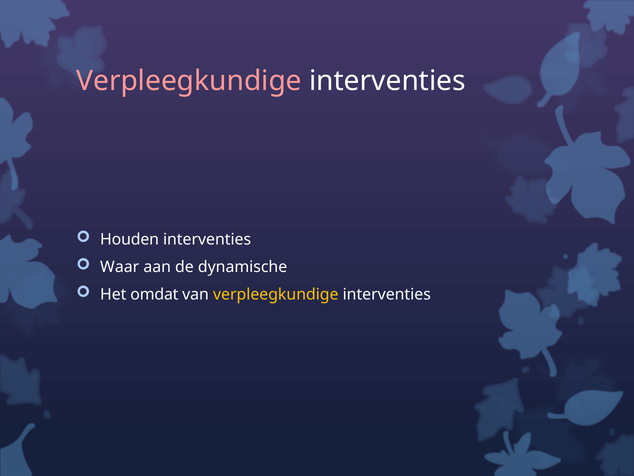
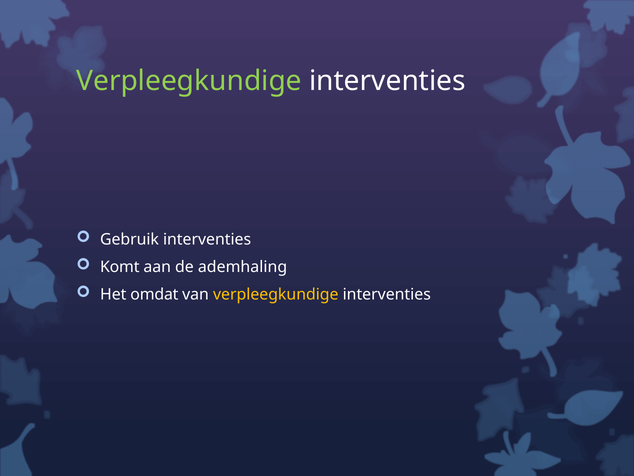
Verpleegkundige at (189, 81) colour: pink -> light green
Houden: Houden -> Gebruik
Waar: Waar -> Komt
dynamische: dynamische -> ademhaling
